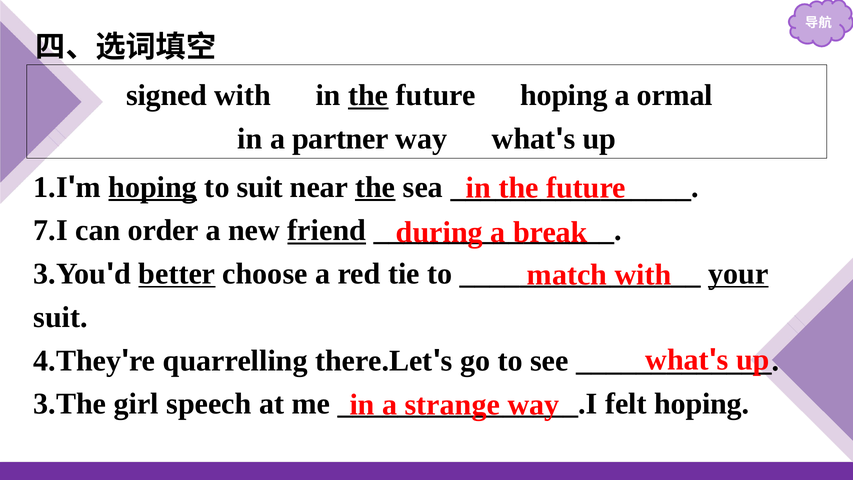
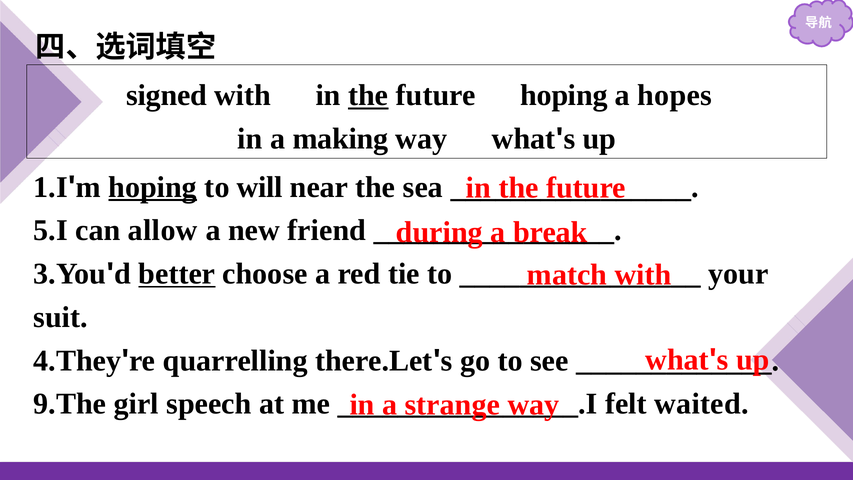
ormal: ormal -> hopes
partner: partner -> making
to suit: suit -> will
the at (375, 187) underline: present -> none
7.I: 7.I -> 5.I
order: order -> allow
friend underline: present -> none
your underline: present -> none
3.The: 3.The -> 9.The
felt hoping: hoping -> waited
